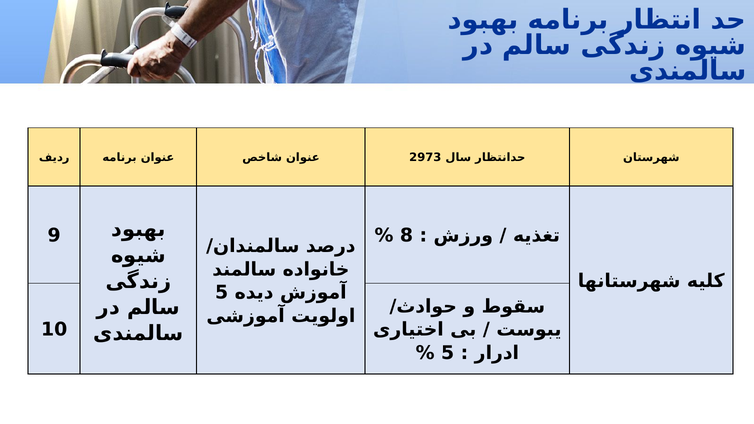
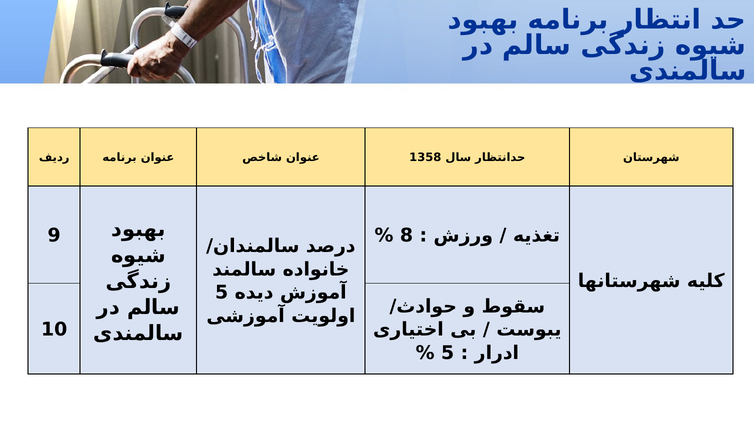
2973: 2973 -> 1358
